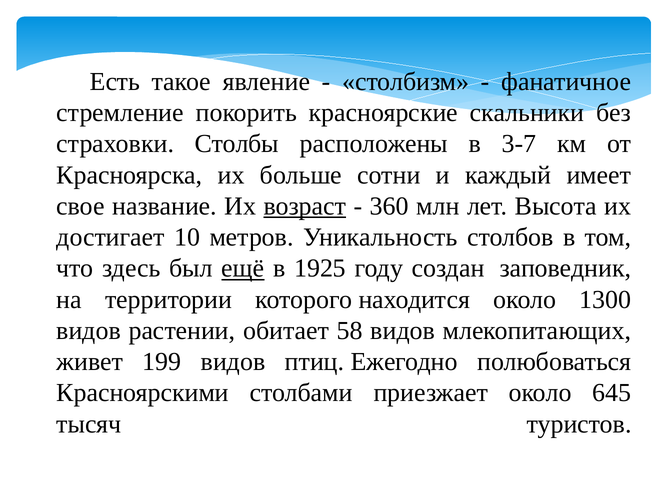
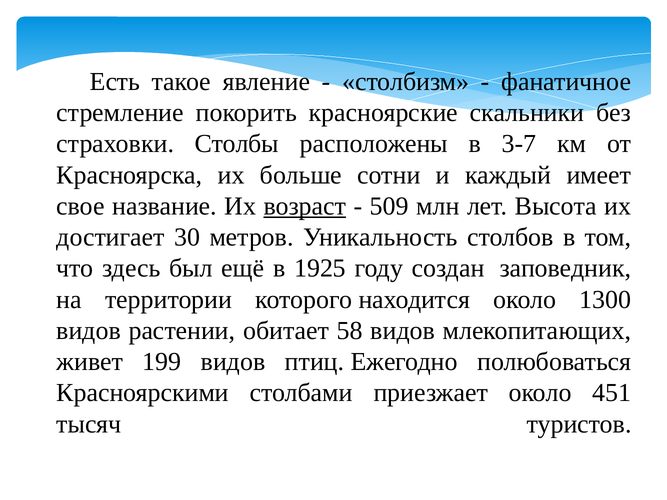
360: 360 -> 509
10: 10 -> 30
ещё underline: present -> none
645: 645 -> 451
